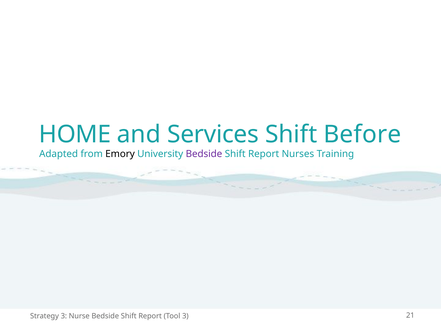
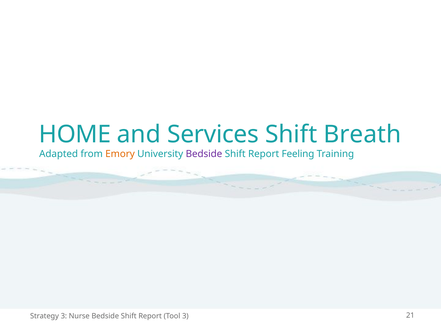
Before: Before -> Breath
Emory colour: black -> orange
Nurses: Nurses -> Feeling
